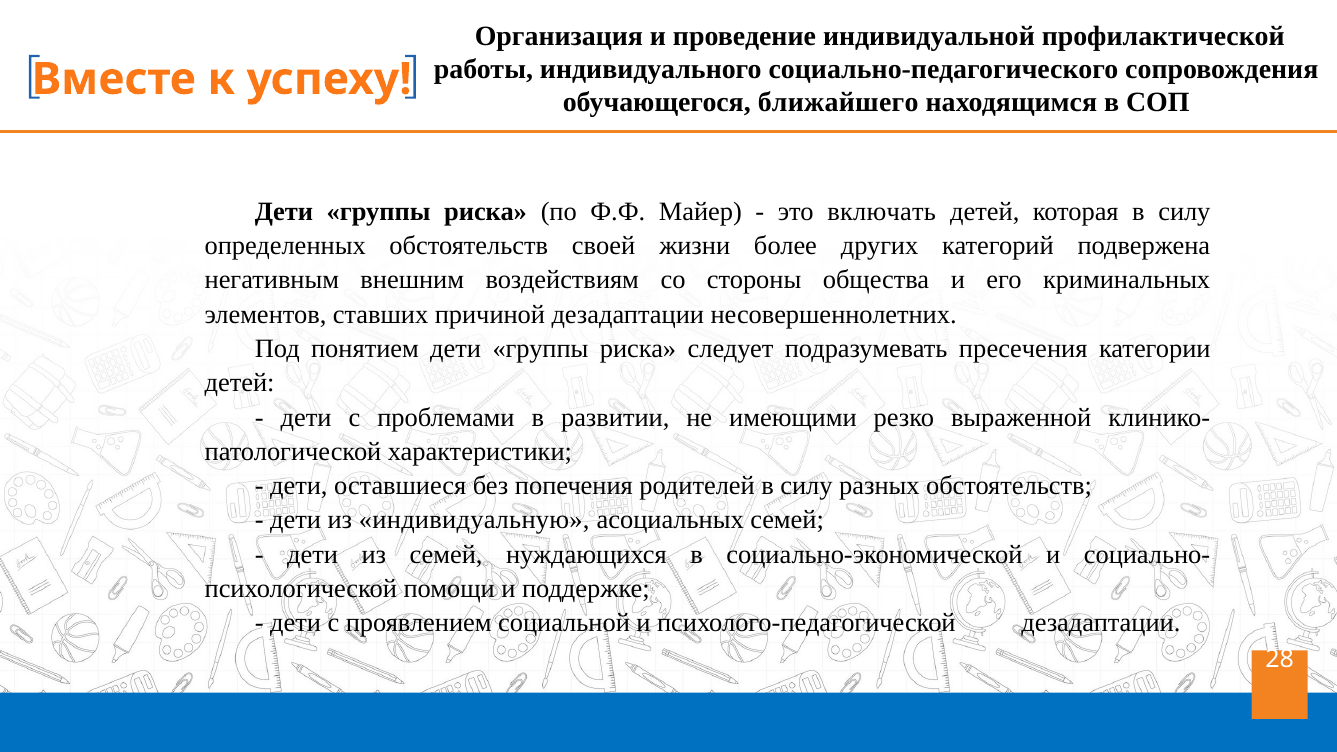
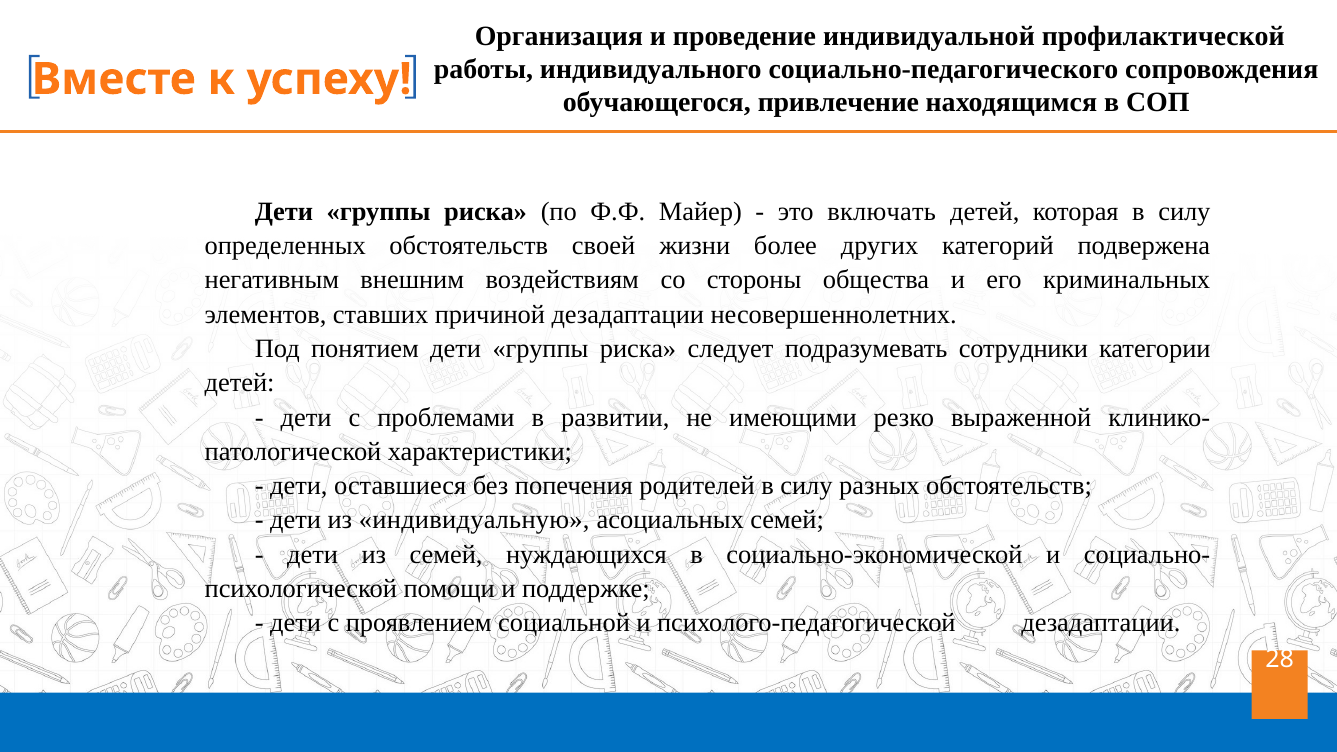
ближайшего: ближайшего -> привлечение
пресечения: пресечения -> сотрудники
